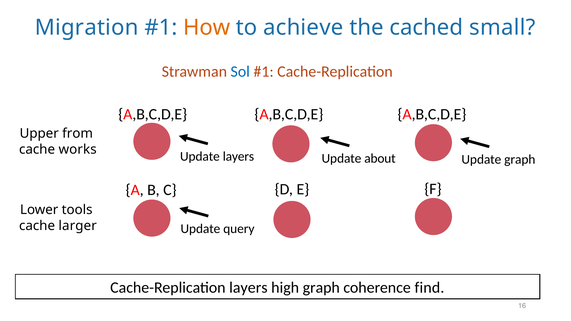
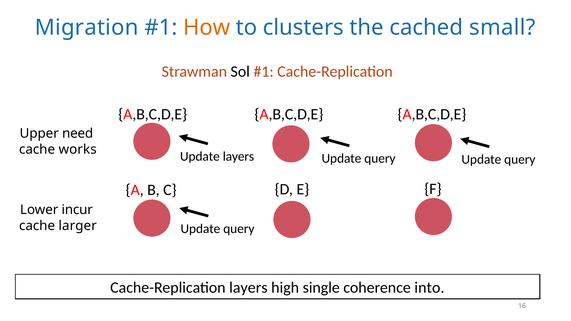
achieve: achieve -> clusters
Sol colour: blue -> black
from: from -> need
about at (380, 158): about -> query
graph at (520, 159): graph -> query
tools: tools -> incur
high graph: graph -> single
find: find -> into
